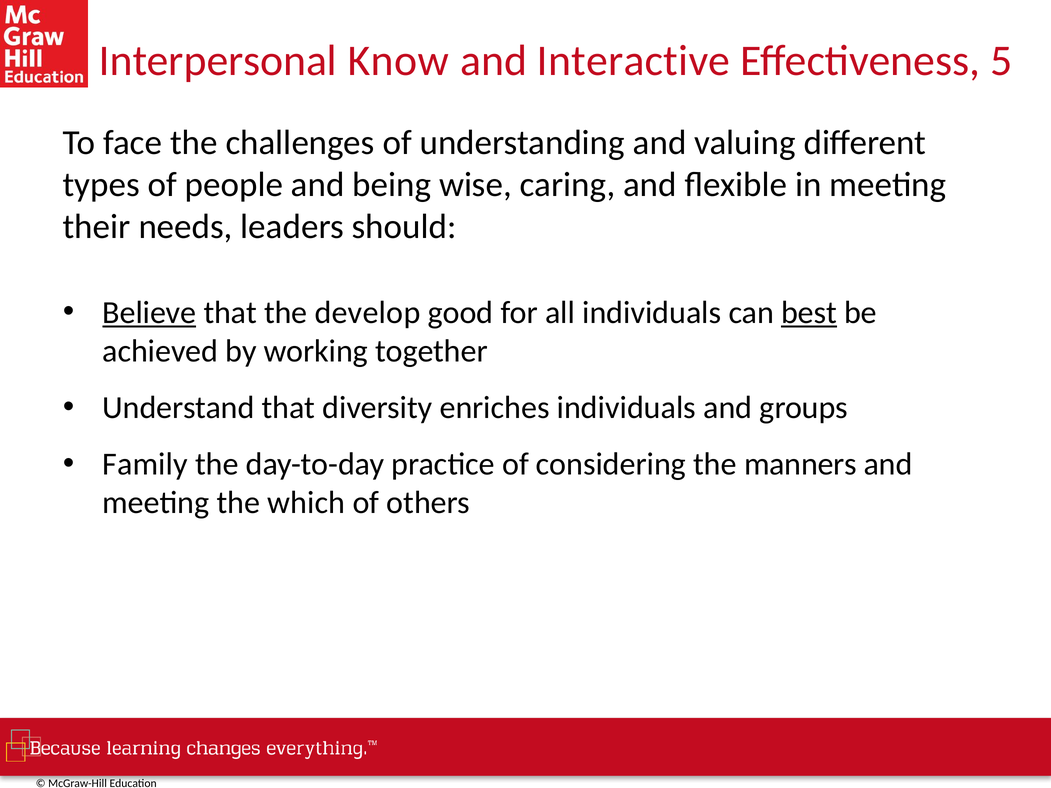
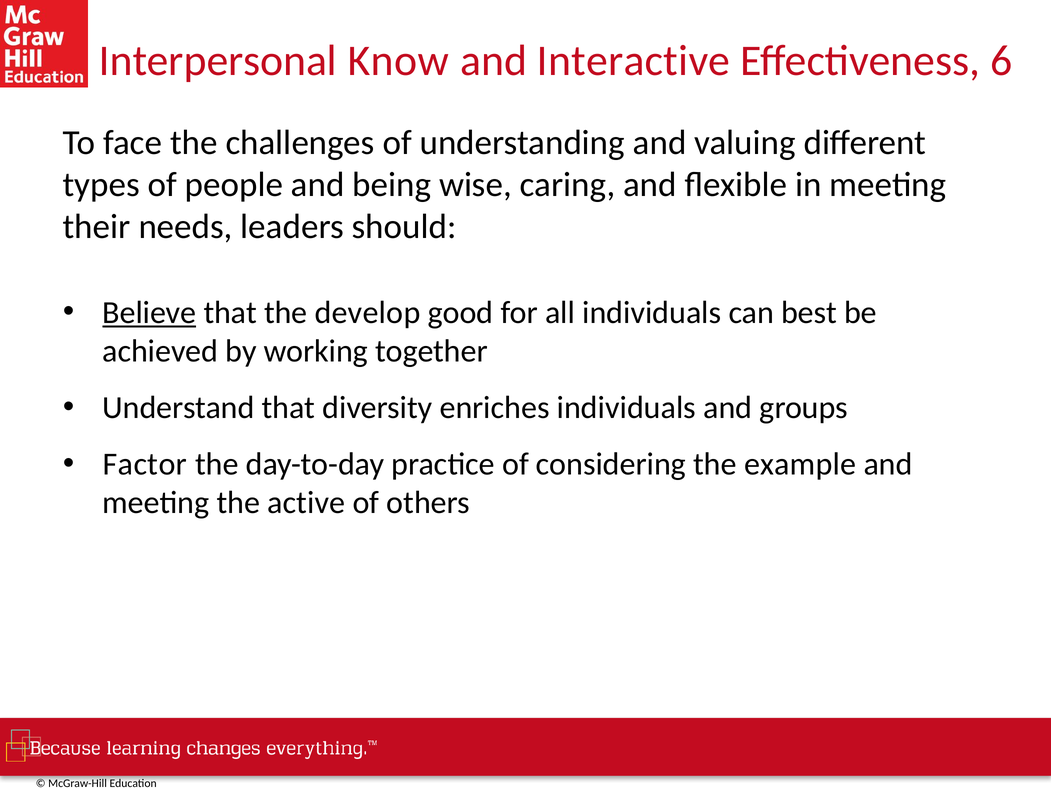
5: 5 -> 6
best underline: present -> none
Family: Family -> Factor
manners: manners -> example
which: which -> active
